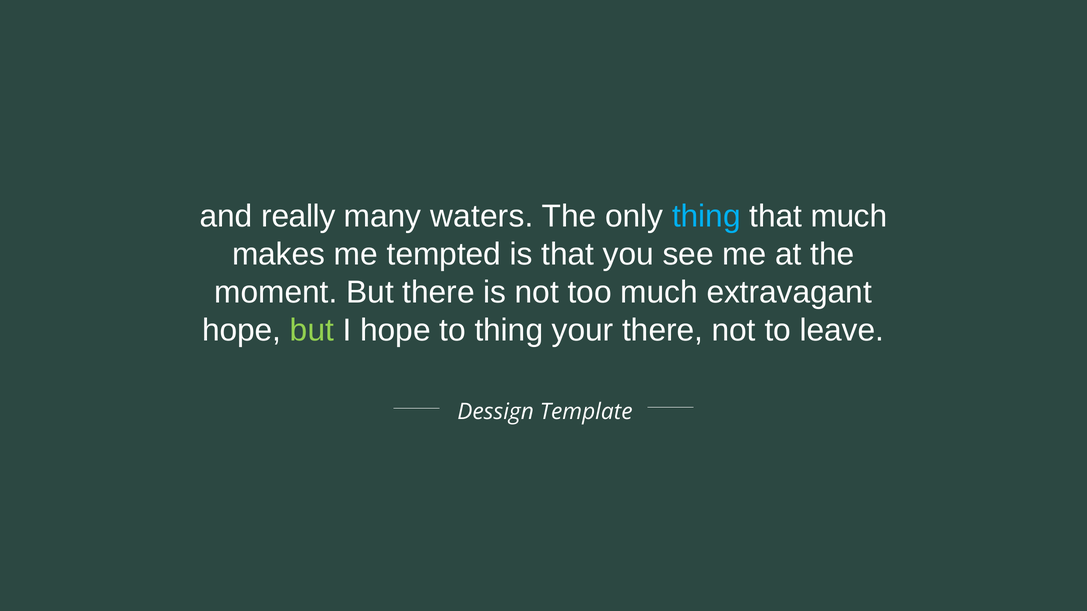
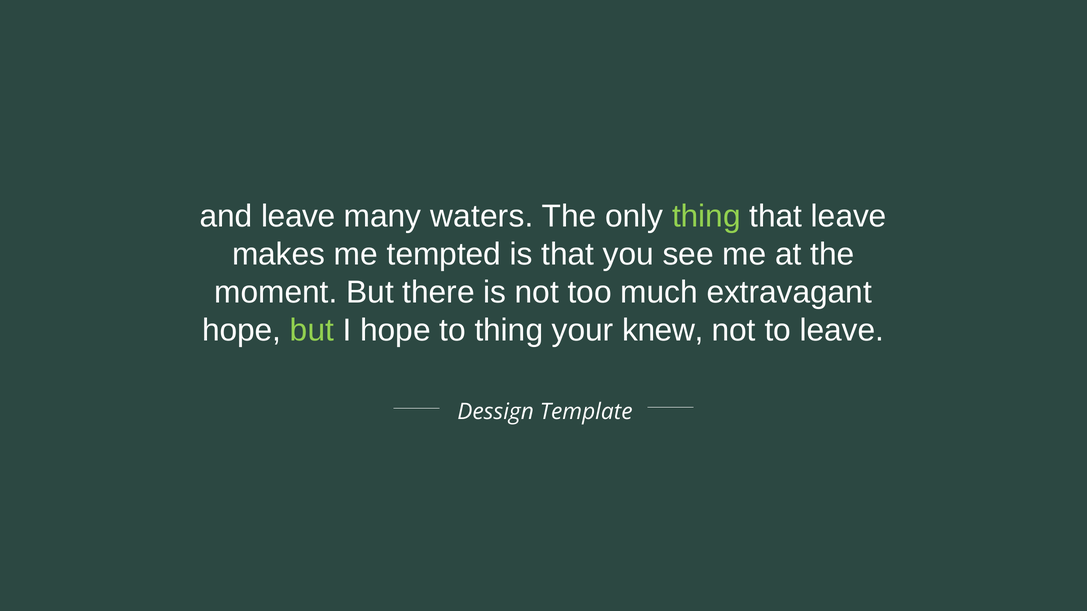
and really: really -> leave
thing at (706, 217) colour: light blue -> light green
that much: much -> leave
your there: there -> knew
